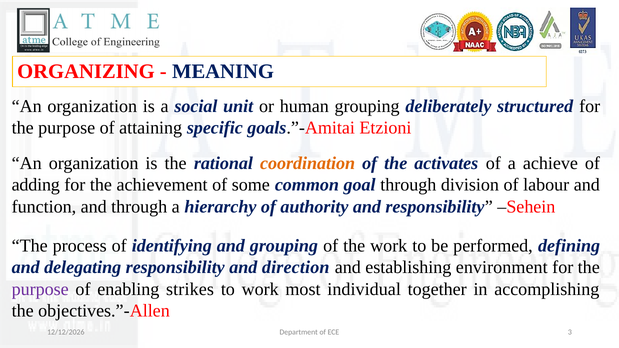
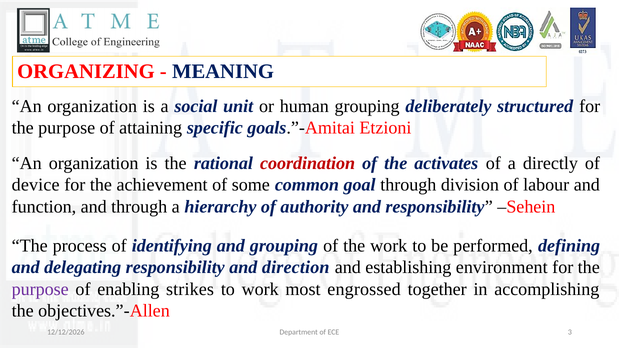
coordination colour: orange -> red
achieve: achieve -> directly
adding: adding -> device
individual: individual -> engrossed
